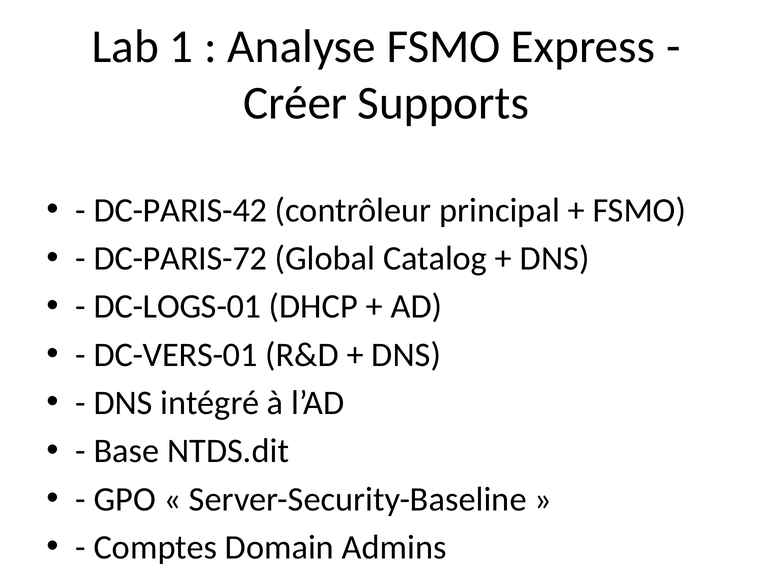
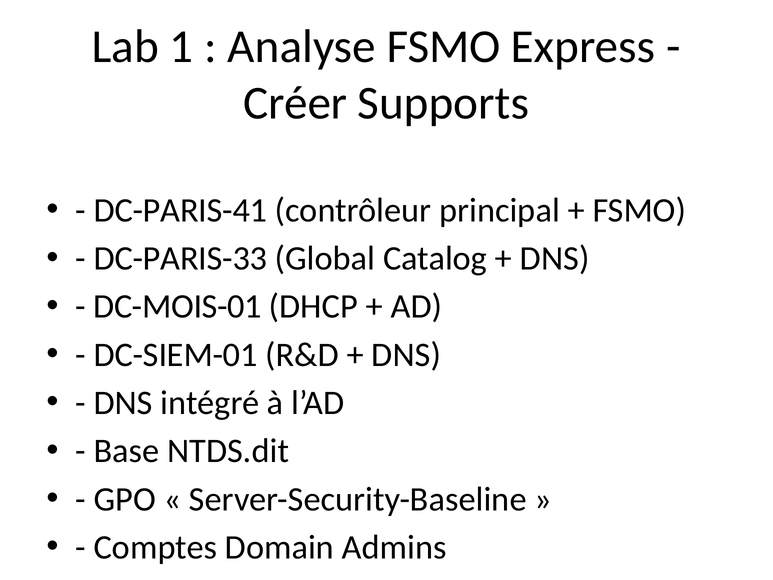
DC-PARIS-42: DC-PARIS-42 -> DC-PARIS-41
DC-PARIS-72: DC-PARIS-72 -> DC-PARIS-33
DC-LOGS-01: DC-LOGS-01 -> DC-MOIS-01
DC-VERS-01: DC-VERS-01 -> DC-SIEM-01
